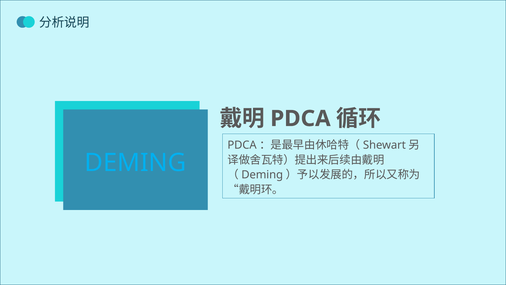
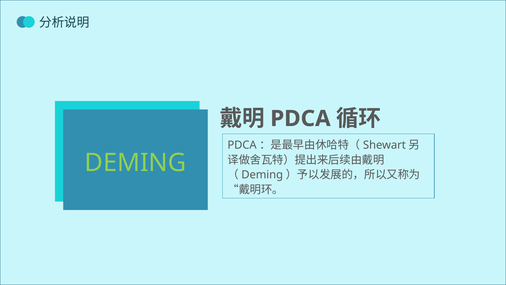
DEMING colour: light blue -> light green
